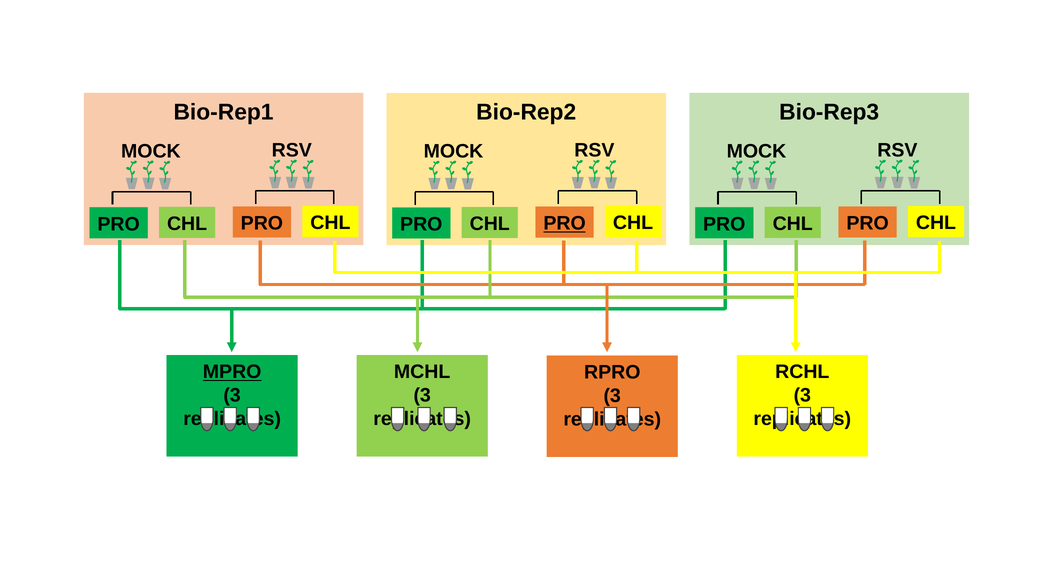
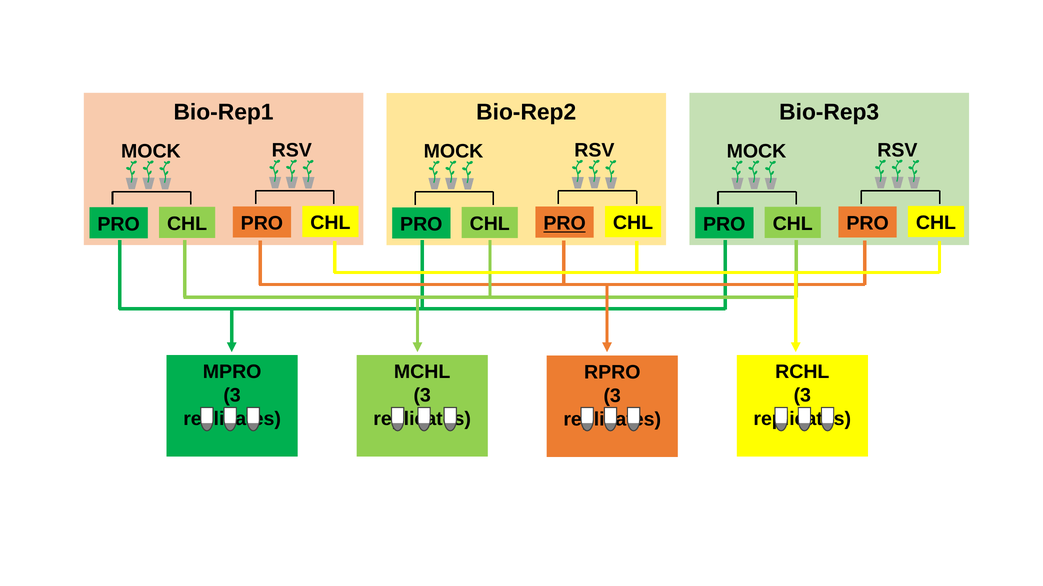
MPRO underline: present -> none
